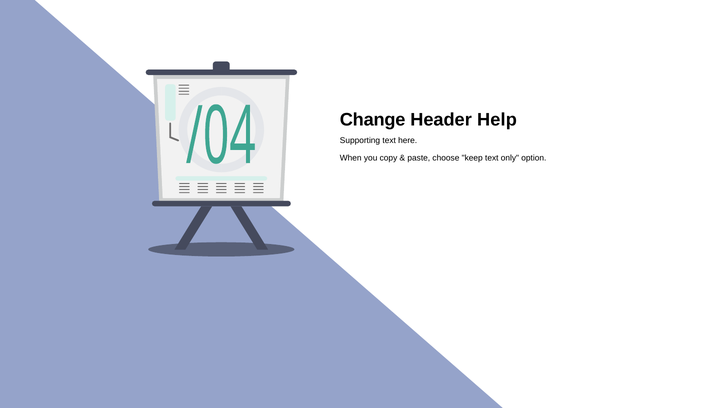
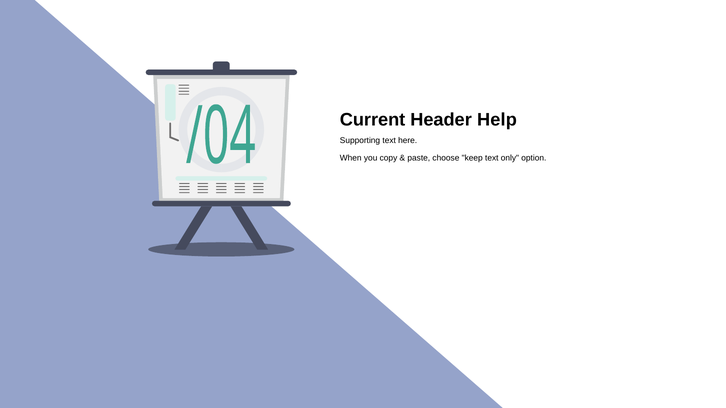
Change: Change -> Current
